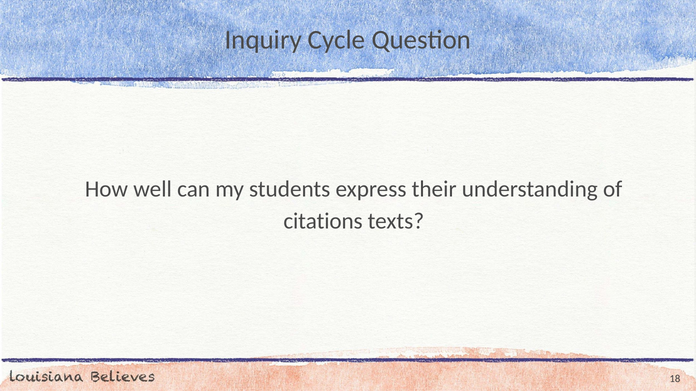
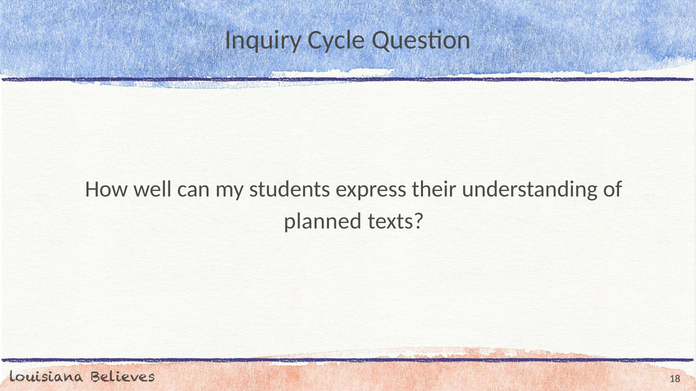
citations: citations -> planned
